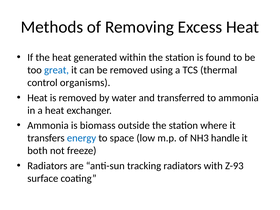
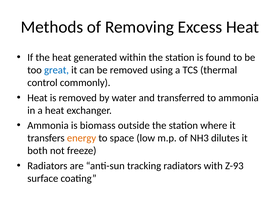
organisms: organisms -> commonly
energy colour: blue -> orange
handle: handle -> dilutes
